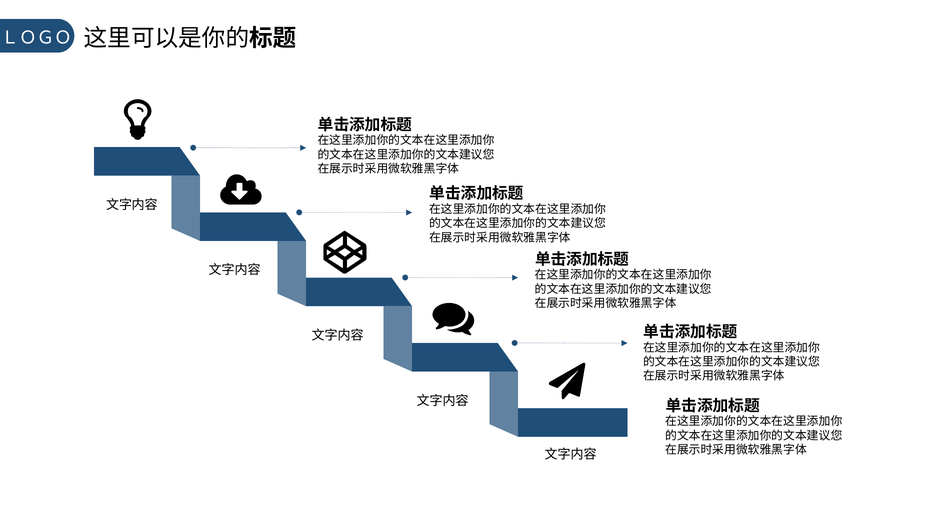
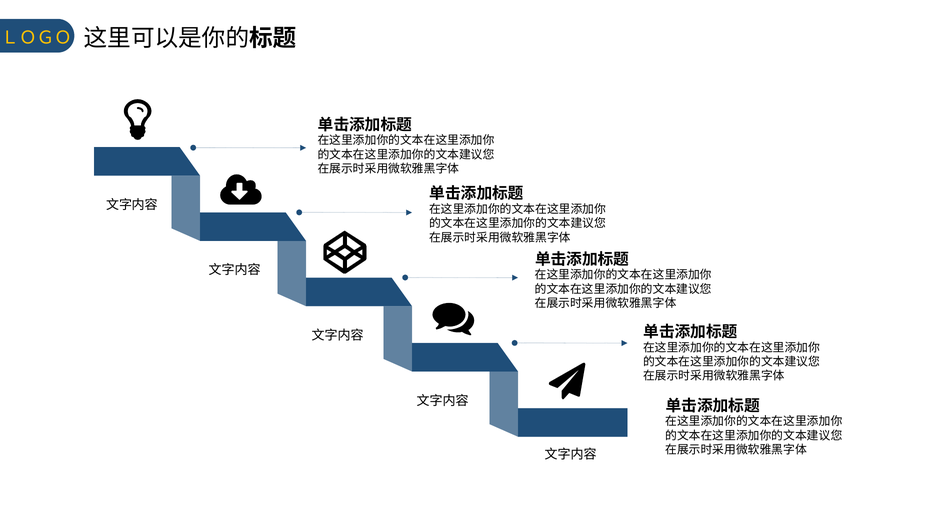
ＬＯＧＯ colour: white -> yellow
